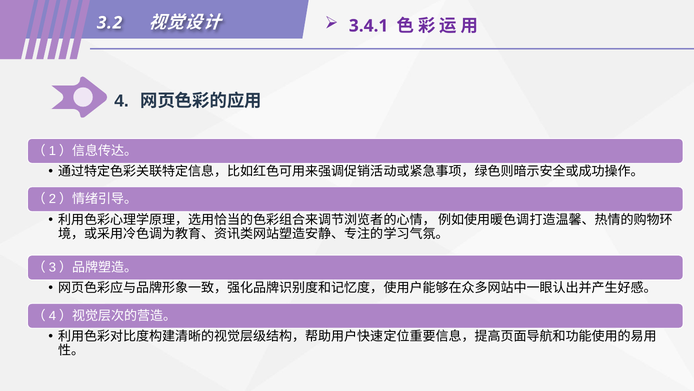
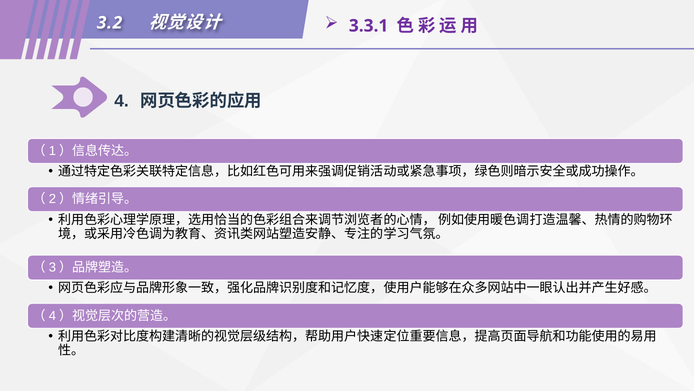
3.4.1: 3.4.1 -> 3.3.1
